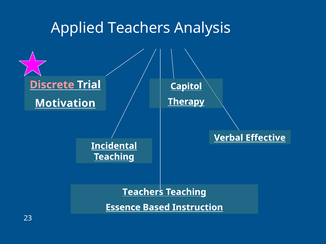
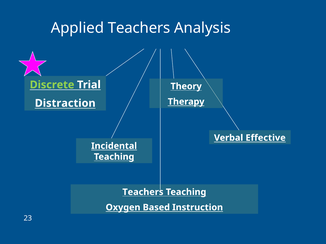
Discrete colour: pink -> light green
Capitol: Capitol -> Theory
Motivation: Motivation -> Distraction
Essence: Essence -> Oxygen
